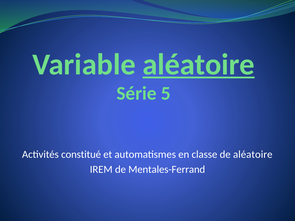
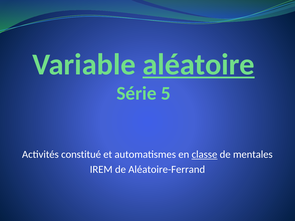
classe underline: none -> present
de aléatoire: aléatoire -> mentales
Mentales-Ferrand: Mentales-Ferrand -> Aléatoire-Ferrand
